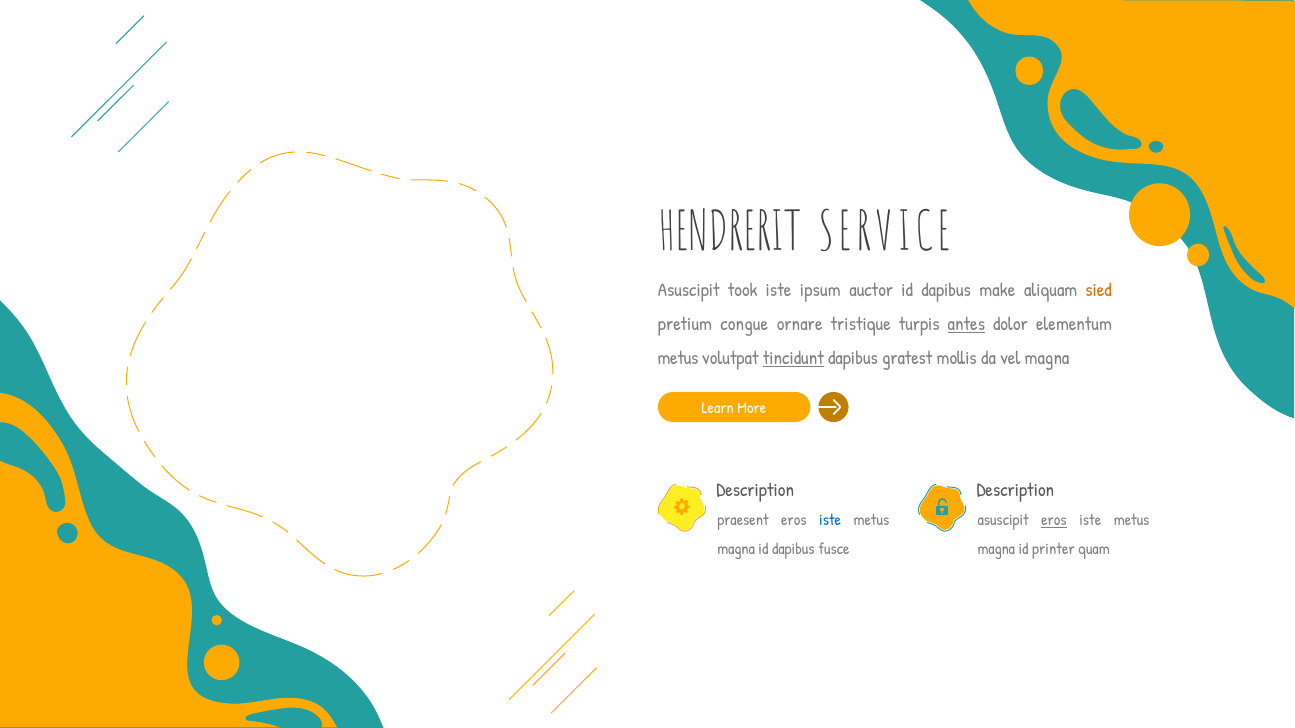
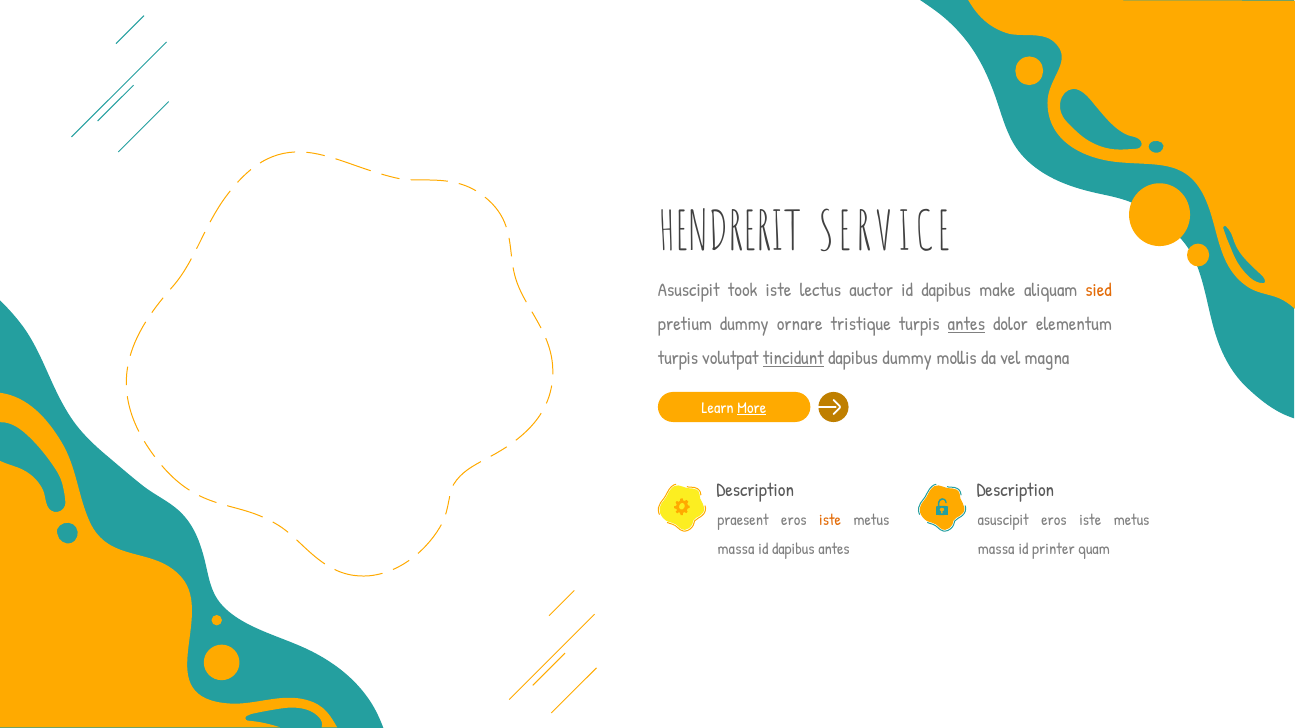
ipsum: ipsum -> lectus
pretium congue: congue -> dummy
metus at (678, 358): metus -> turpis
dapibus gratest: gratest -> dummy
More underline: none -> present
iste at (830, 521) colour: blue -> orange
eros at (1054, 521) underline: present -> none
magna at (736, 550): magna -> massa
dapibus fusce: fusce -> antes
magna at (996, 550): magna -> massa
